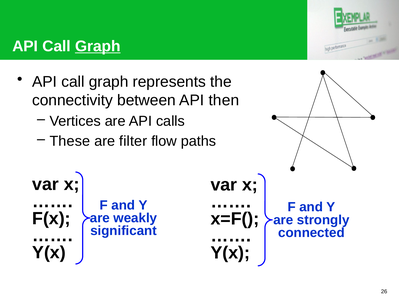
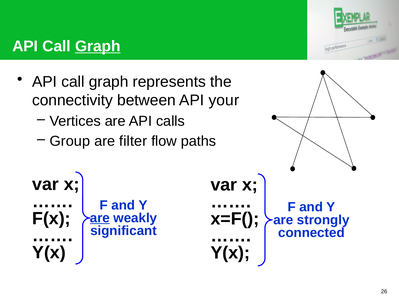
then: then -> your
These: These -> Group
are at (100, 218) underline: none -> present
